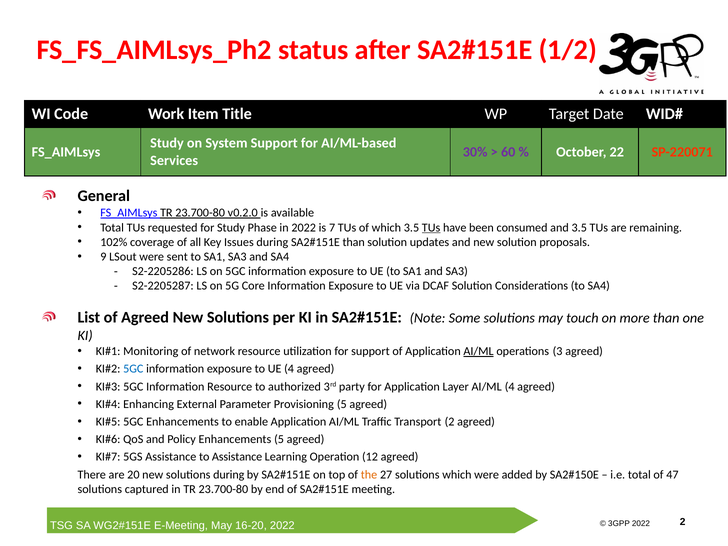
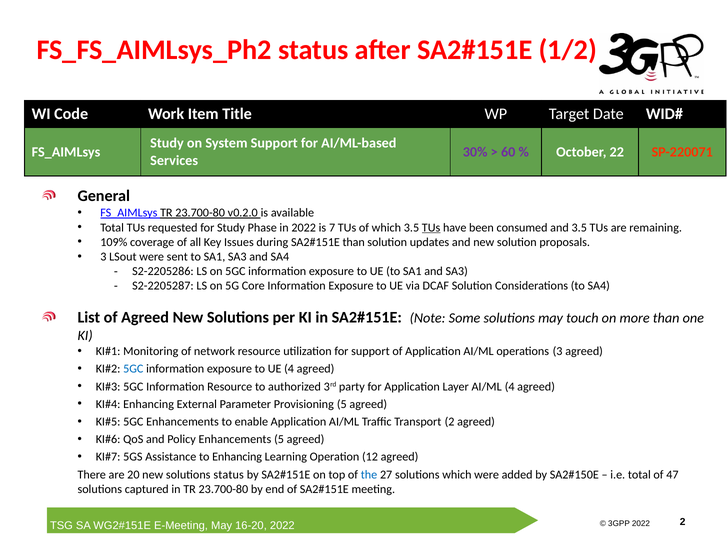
102%: 102% -> 109%
9 at (103, 257): 9 -> 3
AI/ML at (479, 351) underline: present -> none
to Assistance: Assistance -> Enhancing
solutions during: during -> status
the colour: orange -> blue
